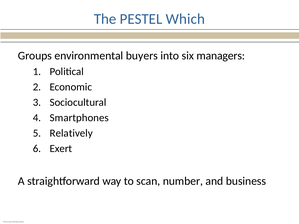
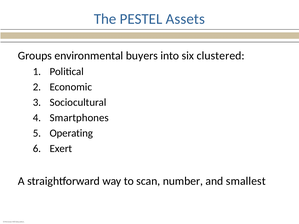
Which: Which -> Assets
managers: managers -> clustered
Relatively: Relatively -> Operating
business: business -> smallest
